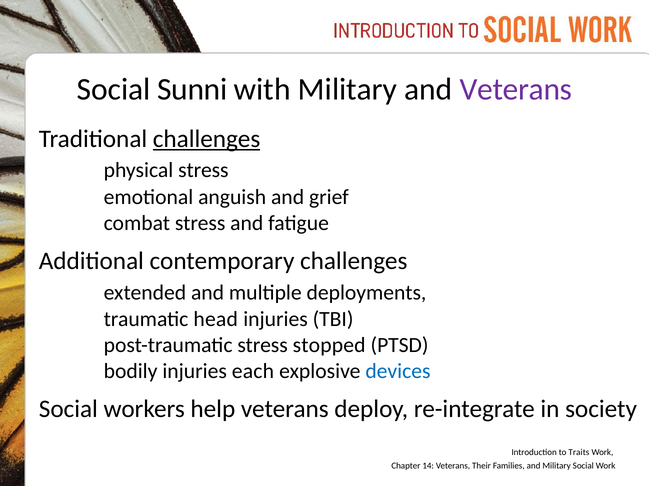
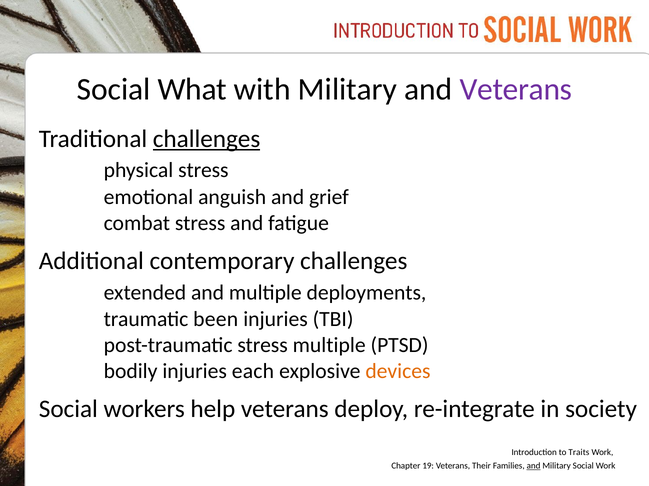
Sunni: Sunni -> What
head: head -> been
stress stopped: stopped -> multiple
devices colour: blue -> orange
14: 14 -> 19
and at (534, 467) underline: none -> present
